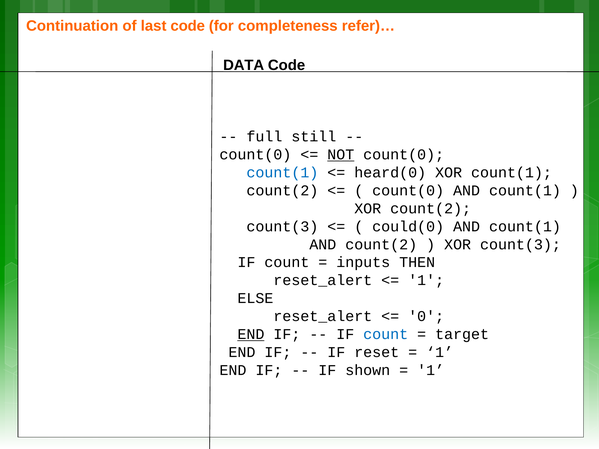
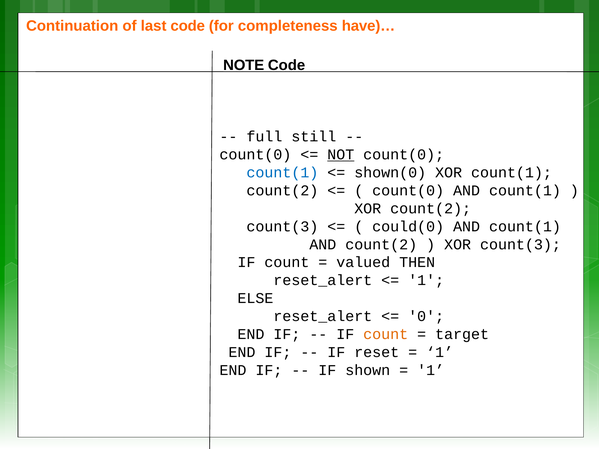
refer)…: refer)… -> have)…
DATA: DATA -> NOTE
heard(0: heard(0 -> shown(0
inputs: inputs -> valued
END at (251, 334) underline: present -> none
count at (386, 334) colour: blue -> orange
